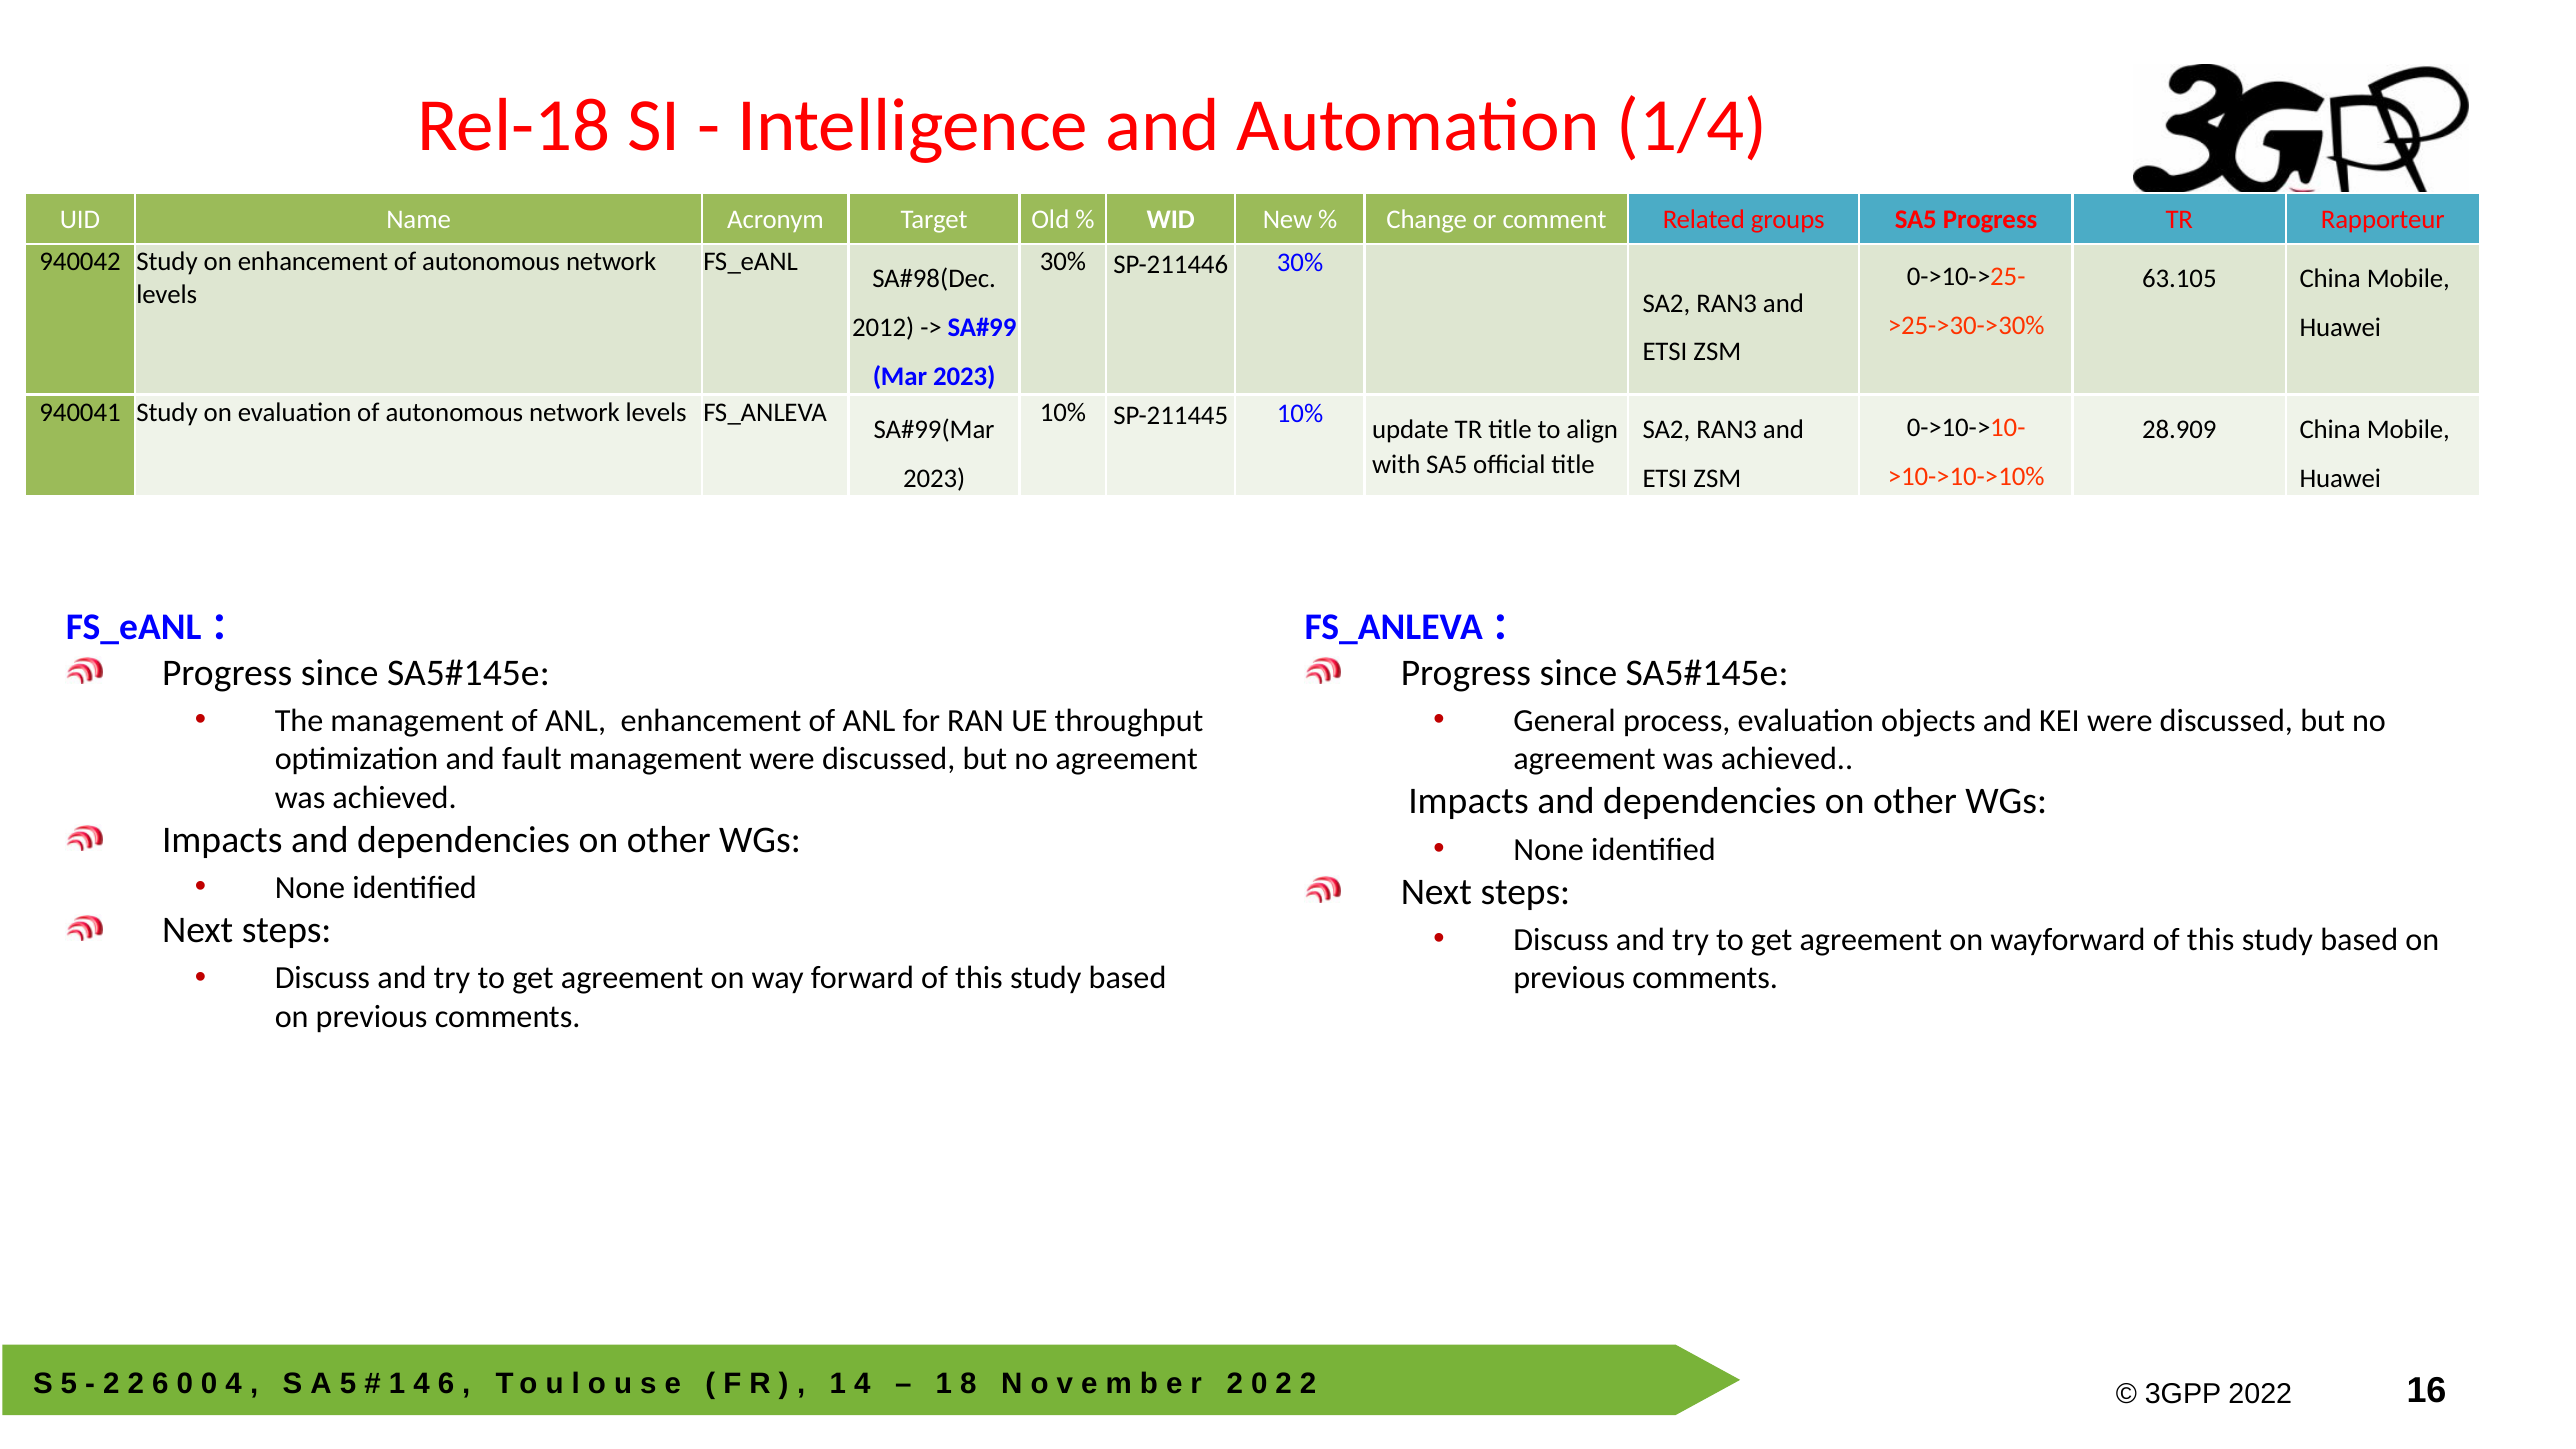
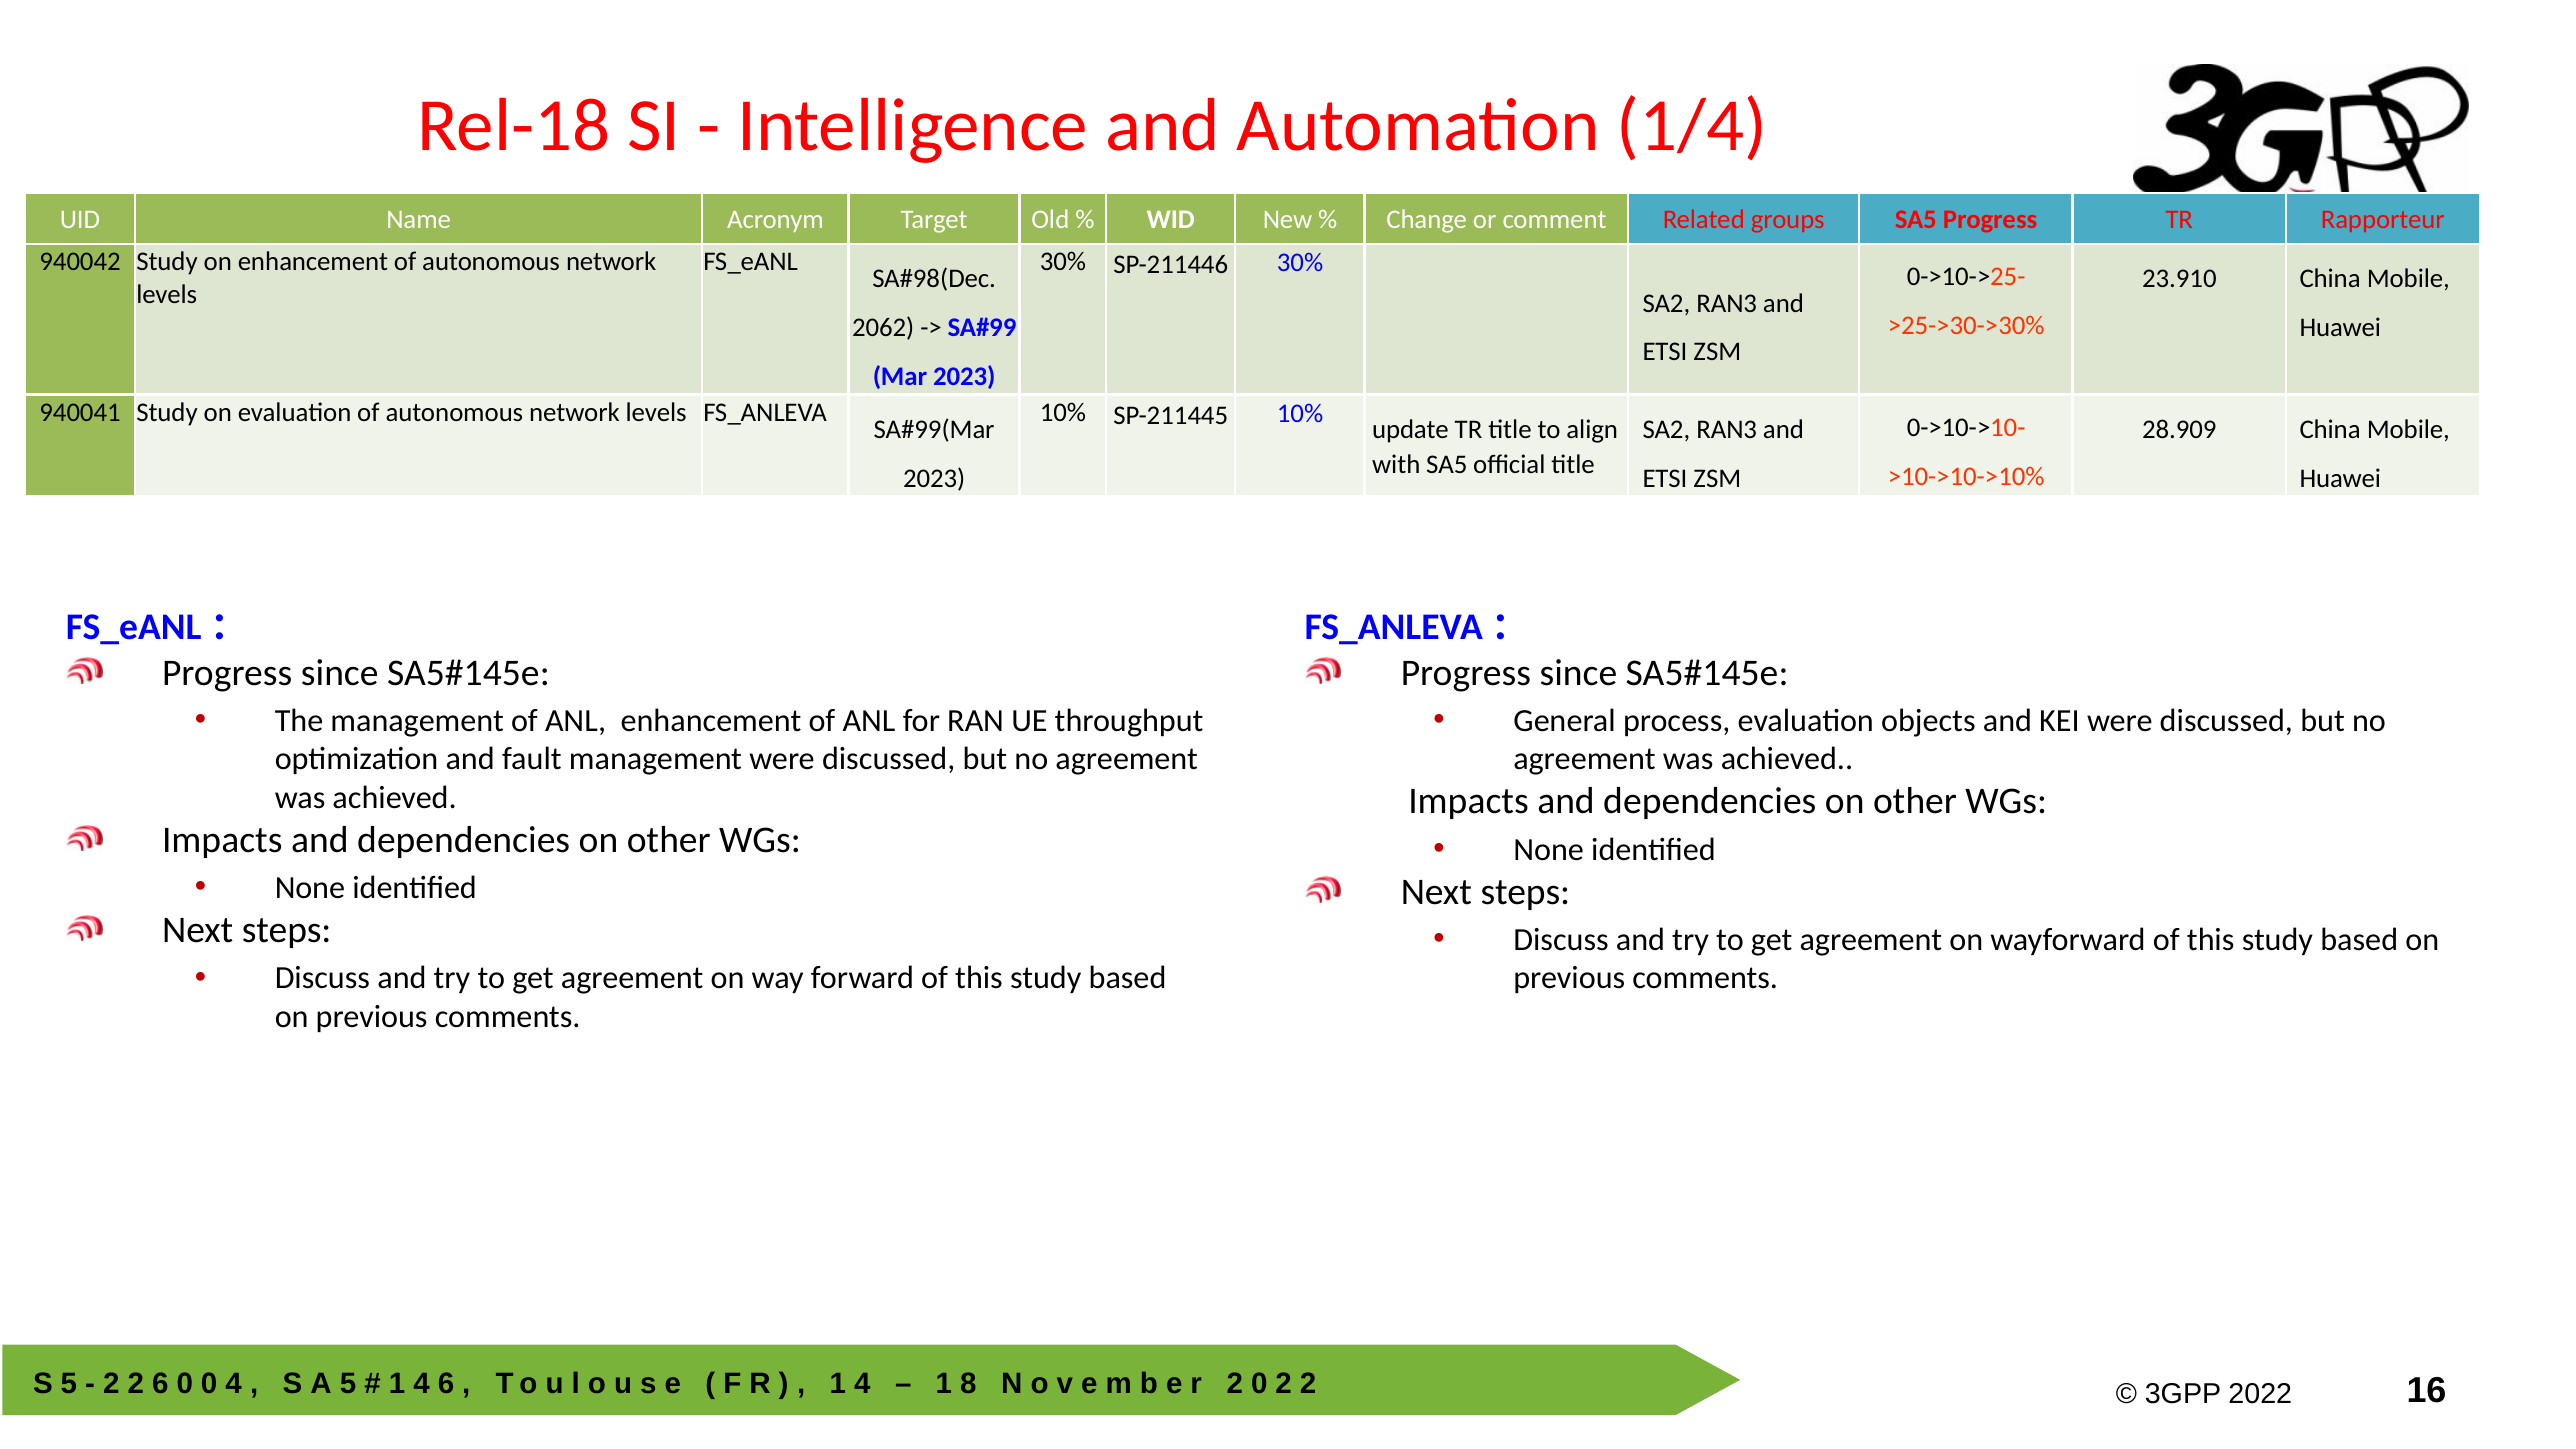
63.105: 63.105 -> 23.910
2012 at (883, 328): 2012 -> 2062
